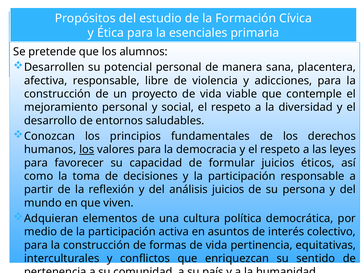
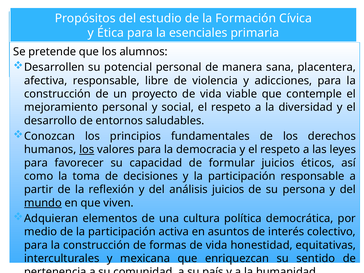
mundo underline: none -> present
pertinencia: pertinencia -> honestidad
conflictos: conflictos -> mexicana
